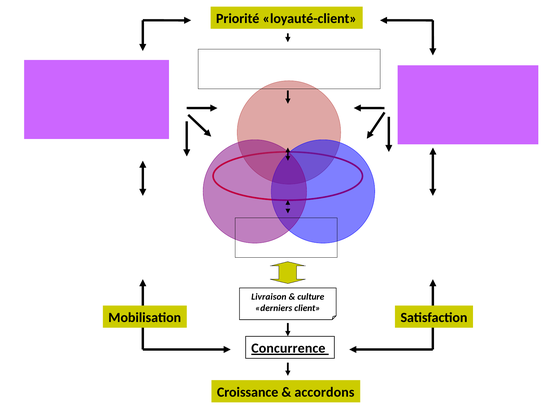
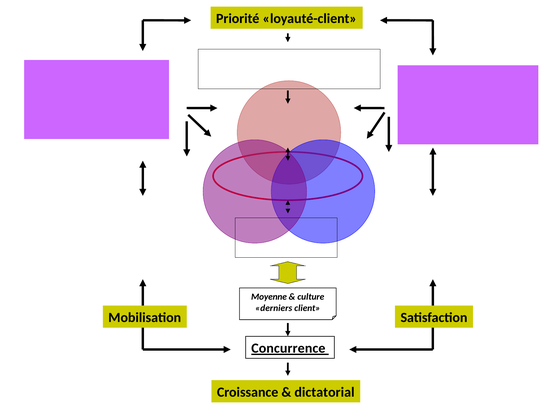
Livraison: Livraison -> Moyenne
accordons: accordons -> dictatorial
